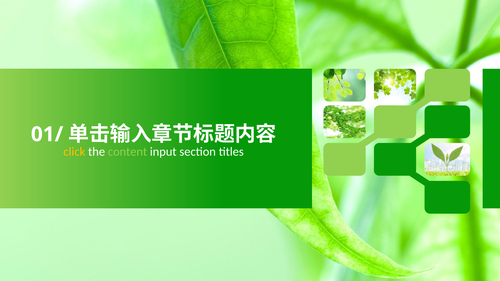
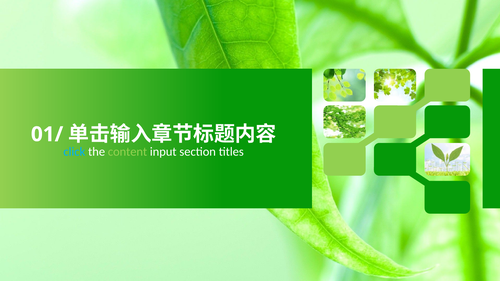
click colour: yellow -> light blue
